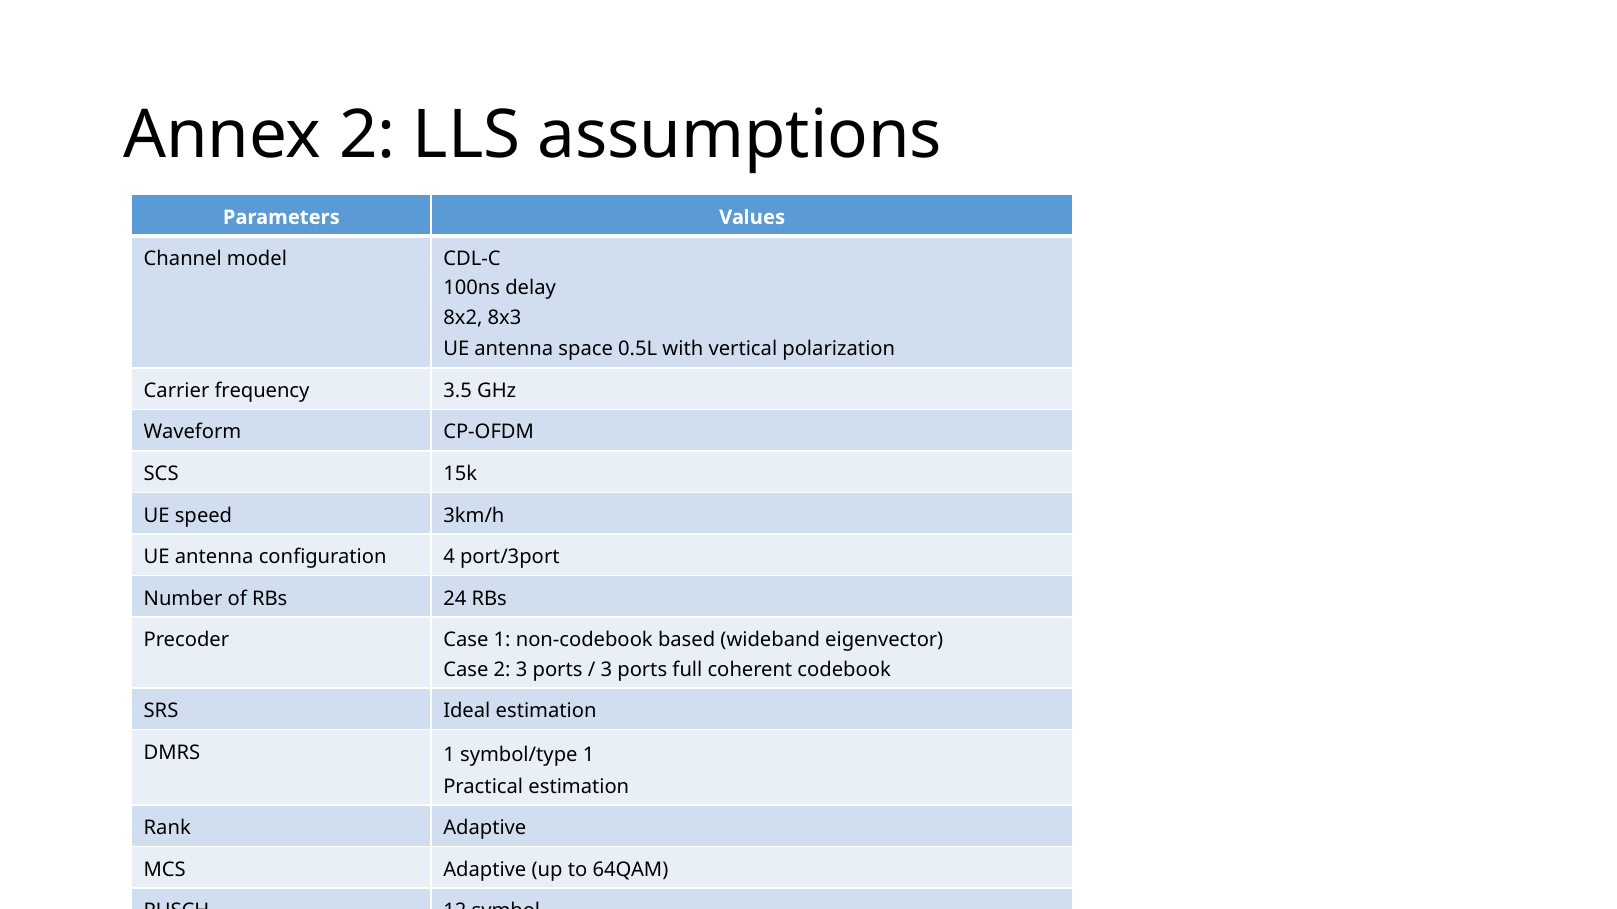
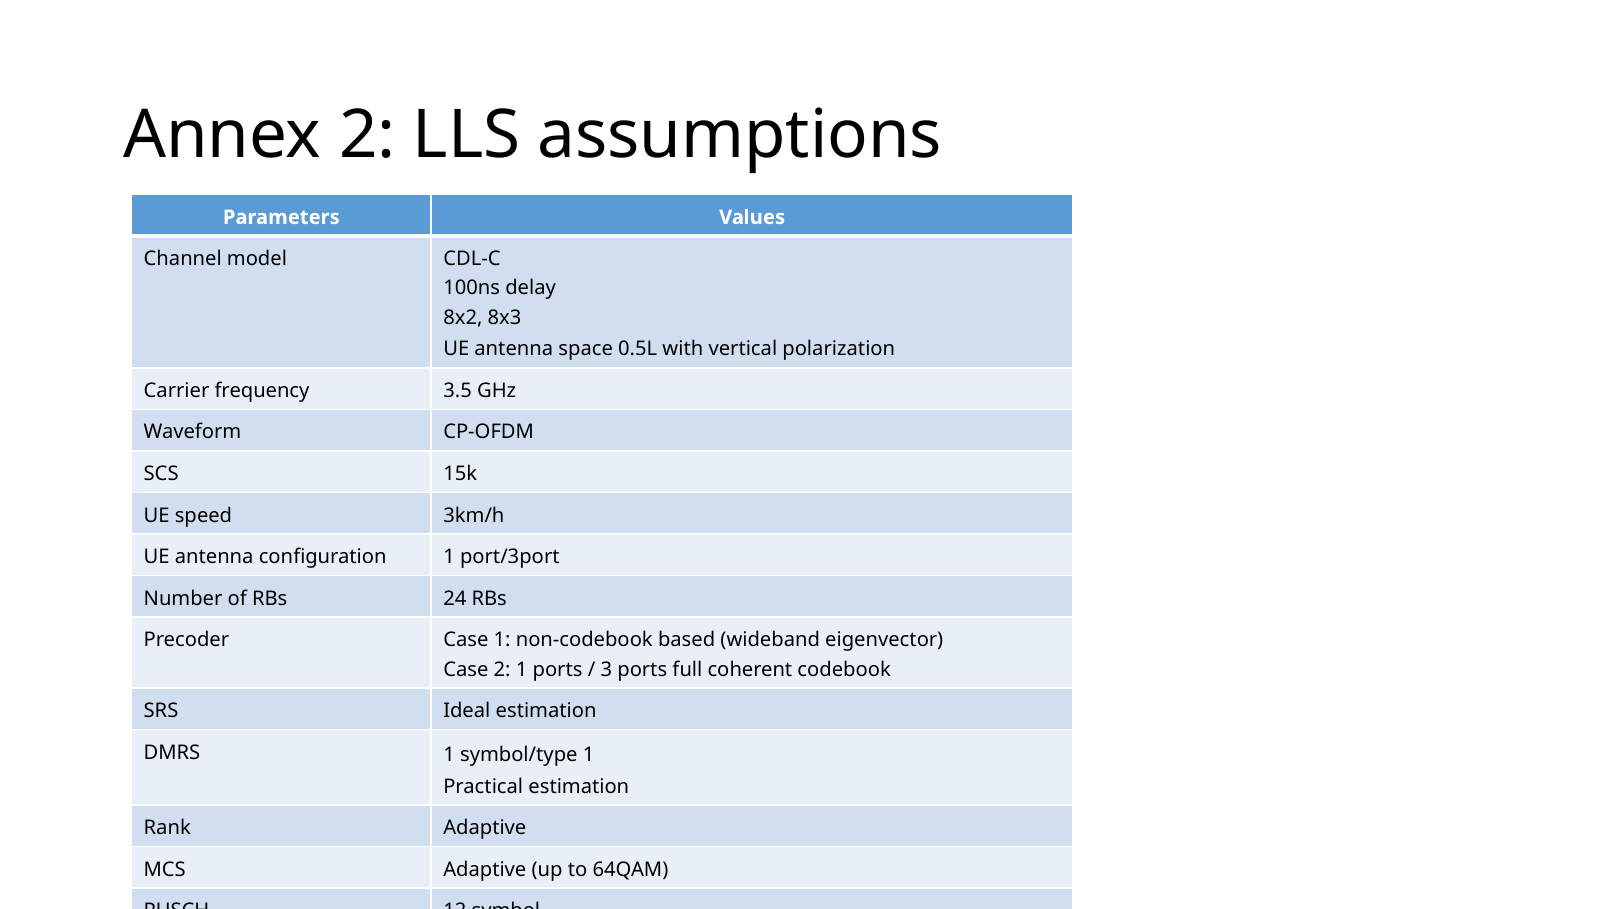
configuration 4: 4 -> 1
2 3: 3 -> 1
